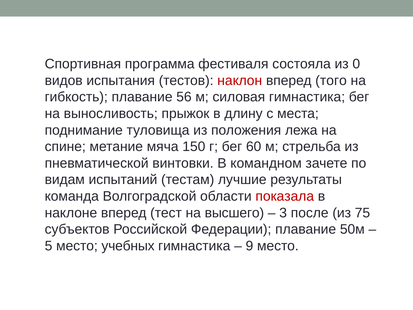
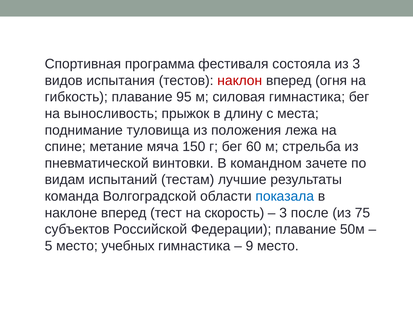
из 0: 0 -> 3
того: того -> огня
56: 56 -> 95
показала colour: red -> blue
высшего: высшего -> скорость
